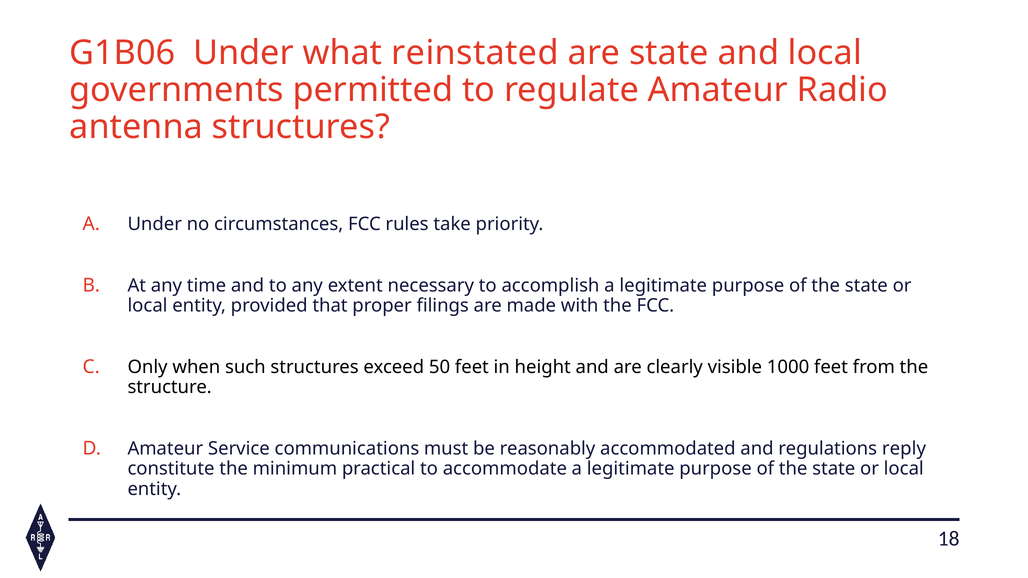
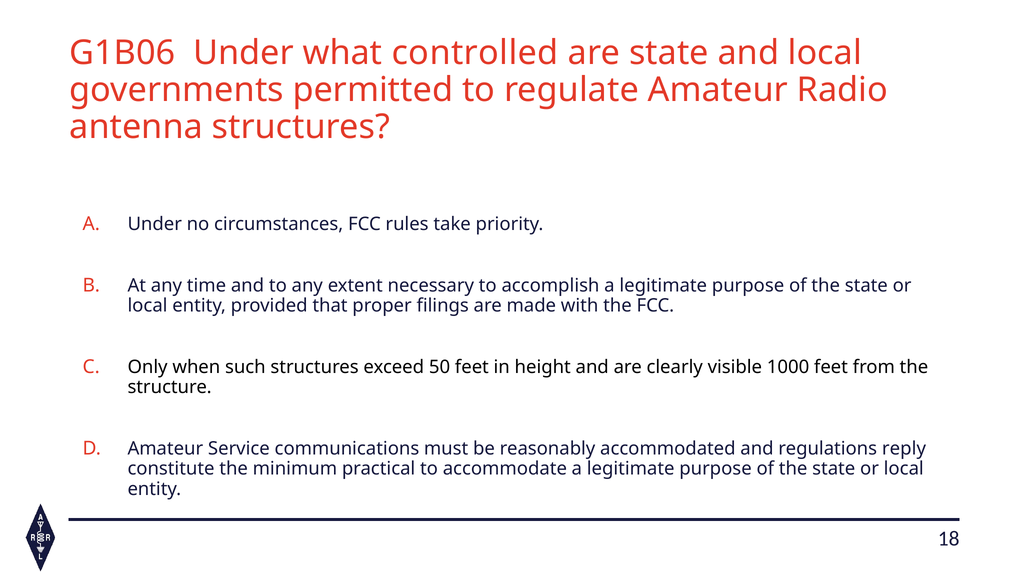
reinstated: reinstated -> controlled
